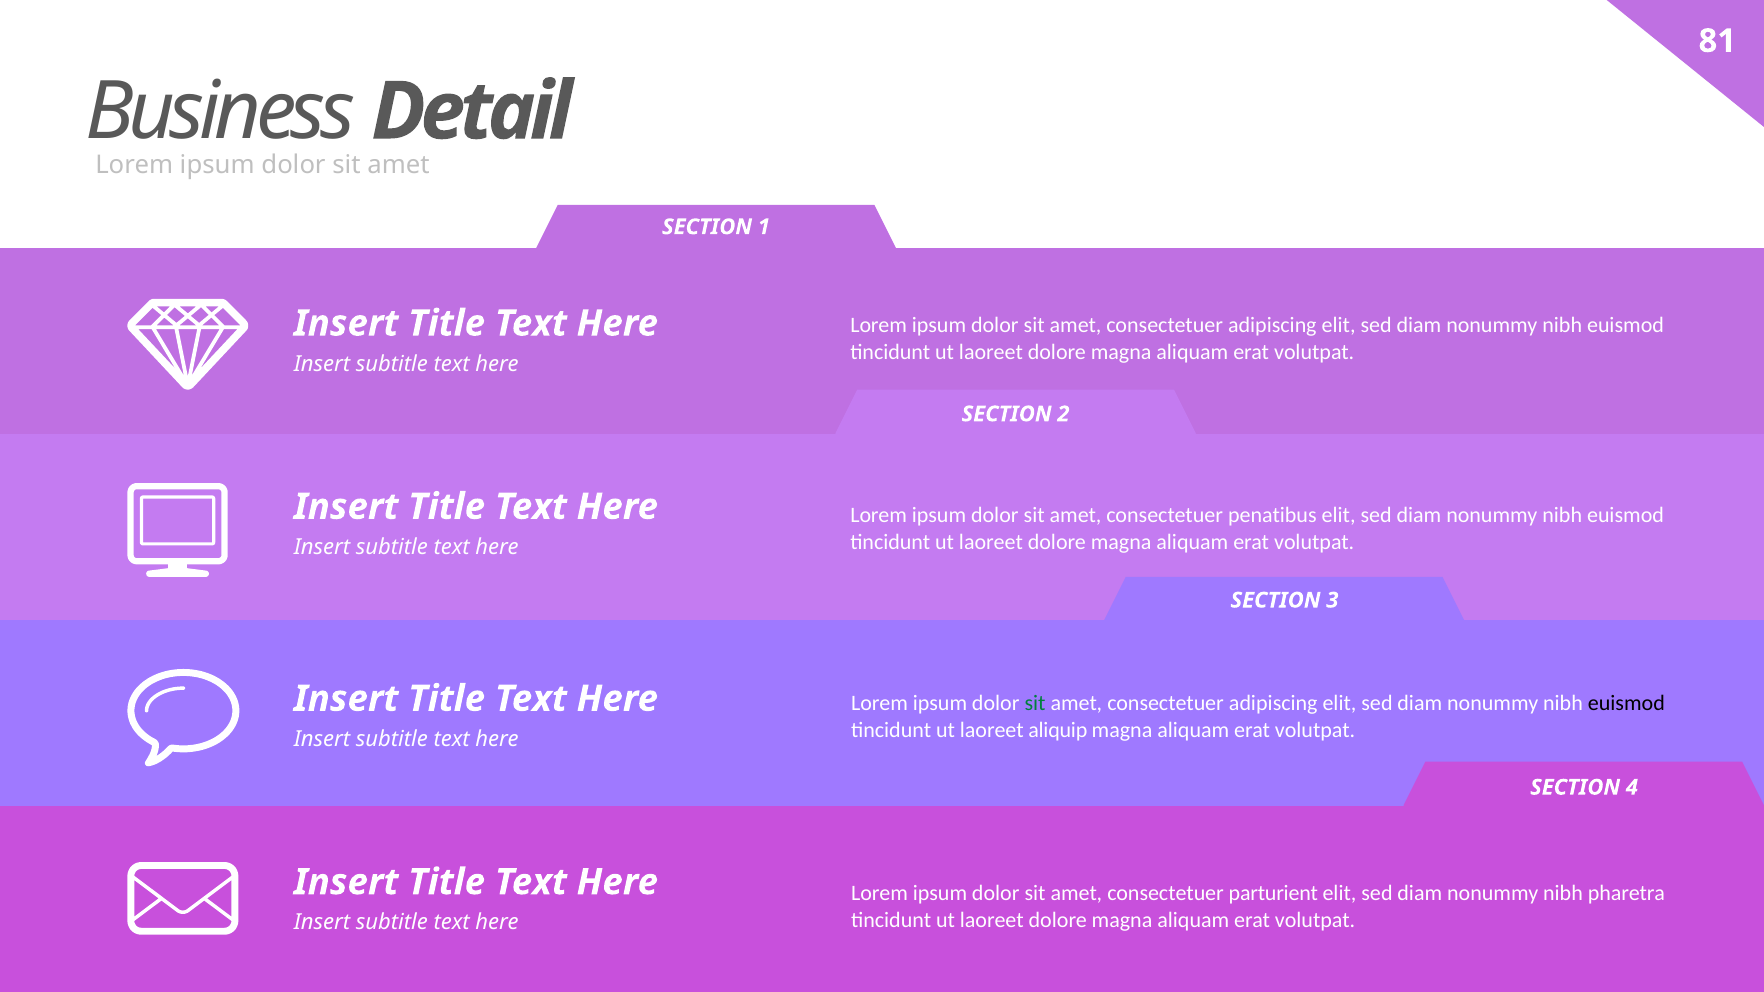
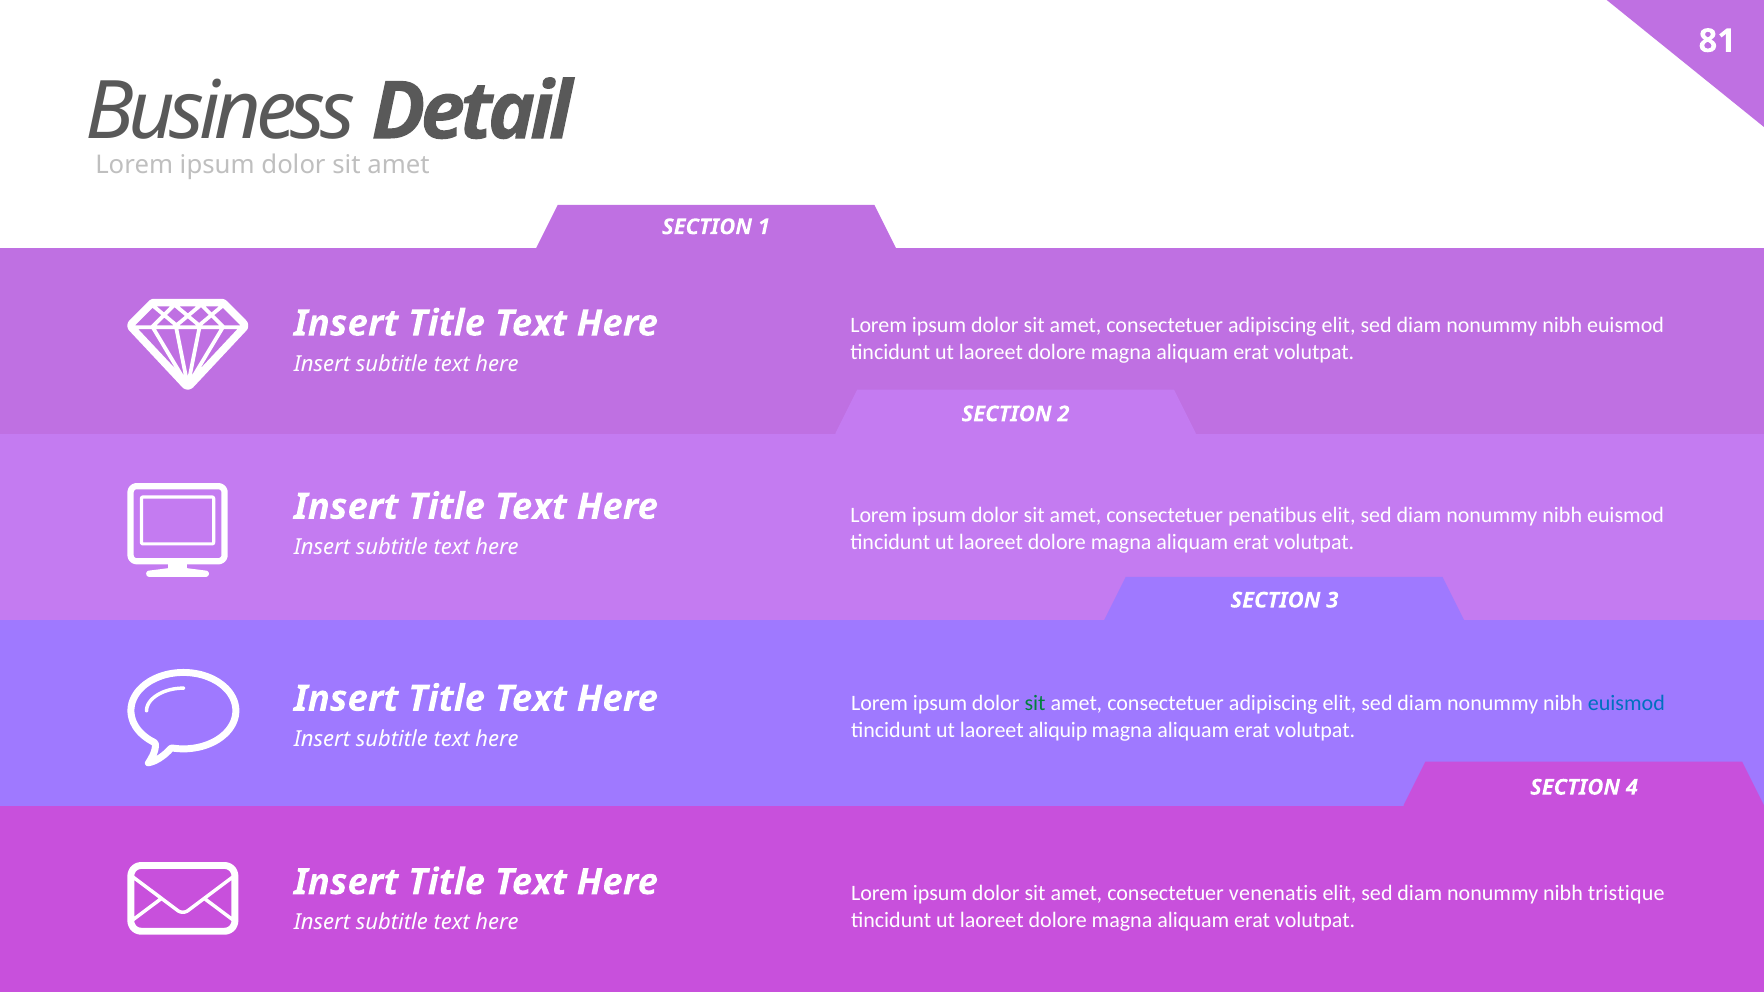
euismod at (1626, 704) colour: black -> blue
parturient: parturient -> venenatis
pharetra: pharetra -> tristique
